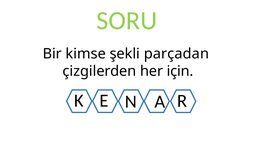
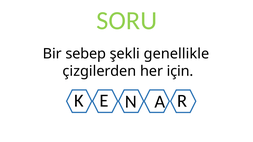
kimse: kimse -> sebep
parçadan: parçadan -> genellikle
